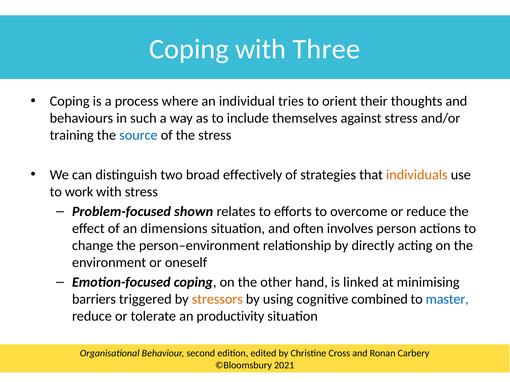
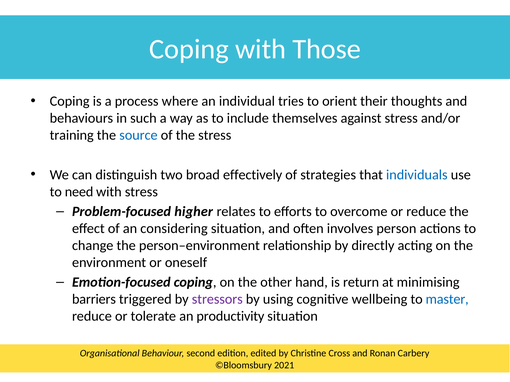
Three: Three -> Those
individuals colour: orange -> blue
work: work -> need
shown: shown -> higher
dimensions: dimensions -> considering
linked: linked -> return
stressors colour: orange -> purple
combined: combined -> wellbeing
